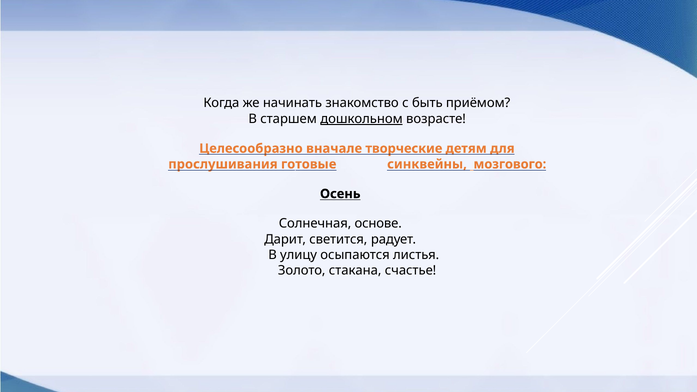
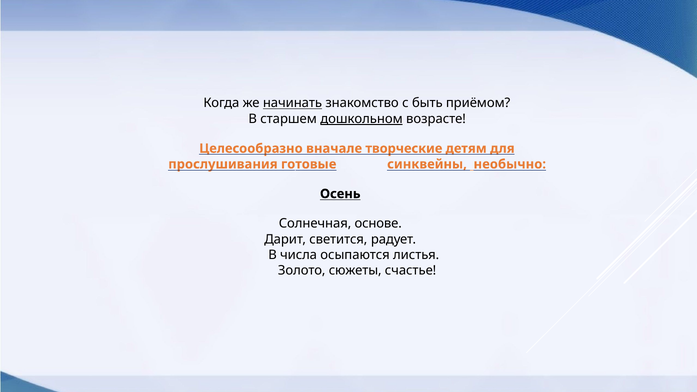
начинать underline: none -> present
мозгового: мозгового -> необычно
улицу: улицу -> числа
стакана: стакана -> сюжеты
